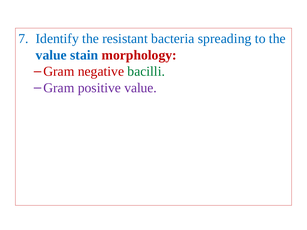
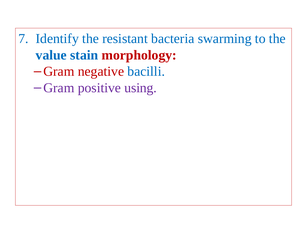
spreading: spreading -> swarming
bacilli colour: green -> blue
positive value: value -> using
